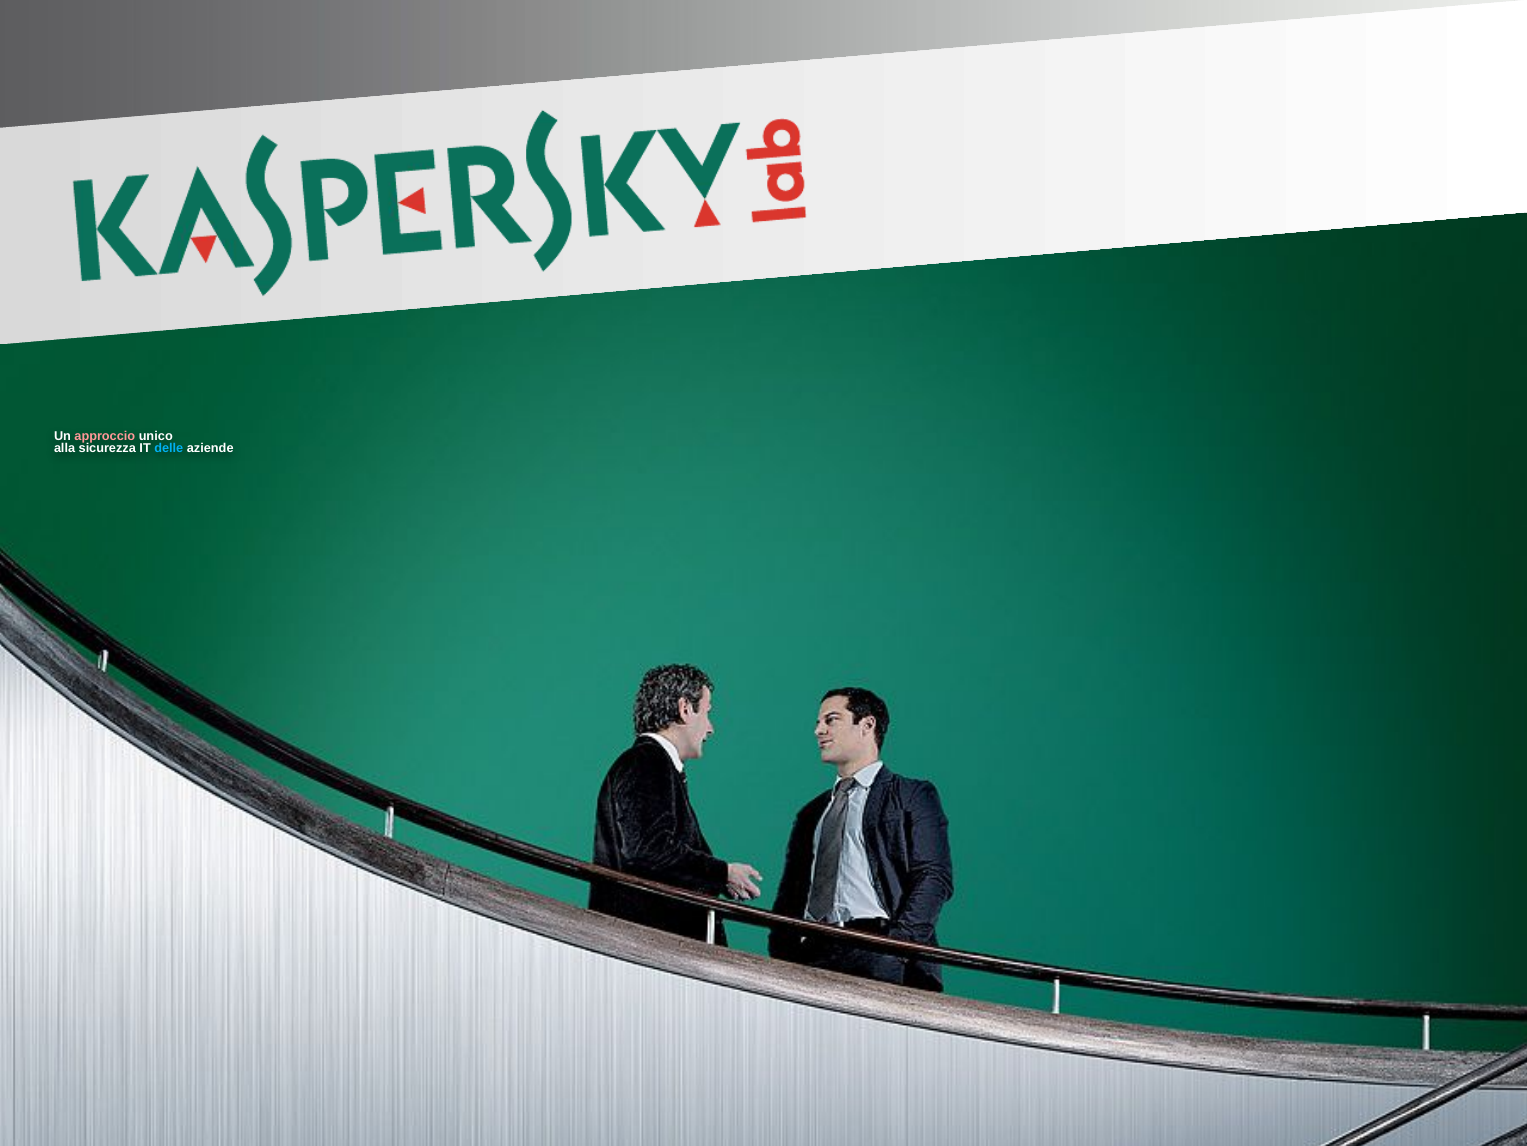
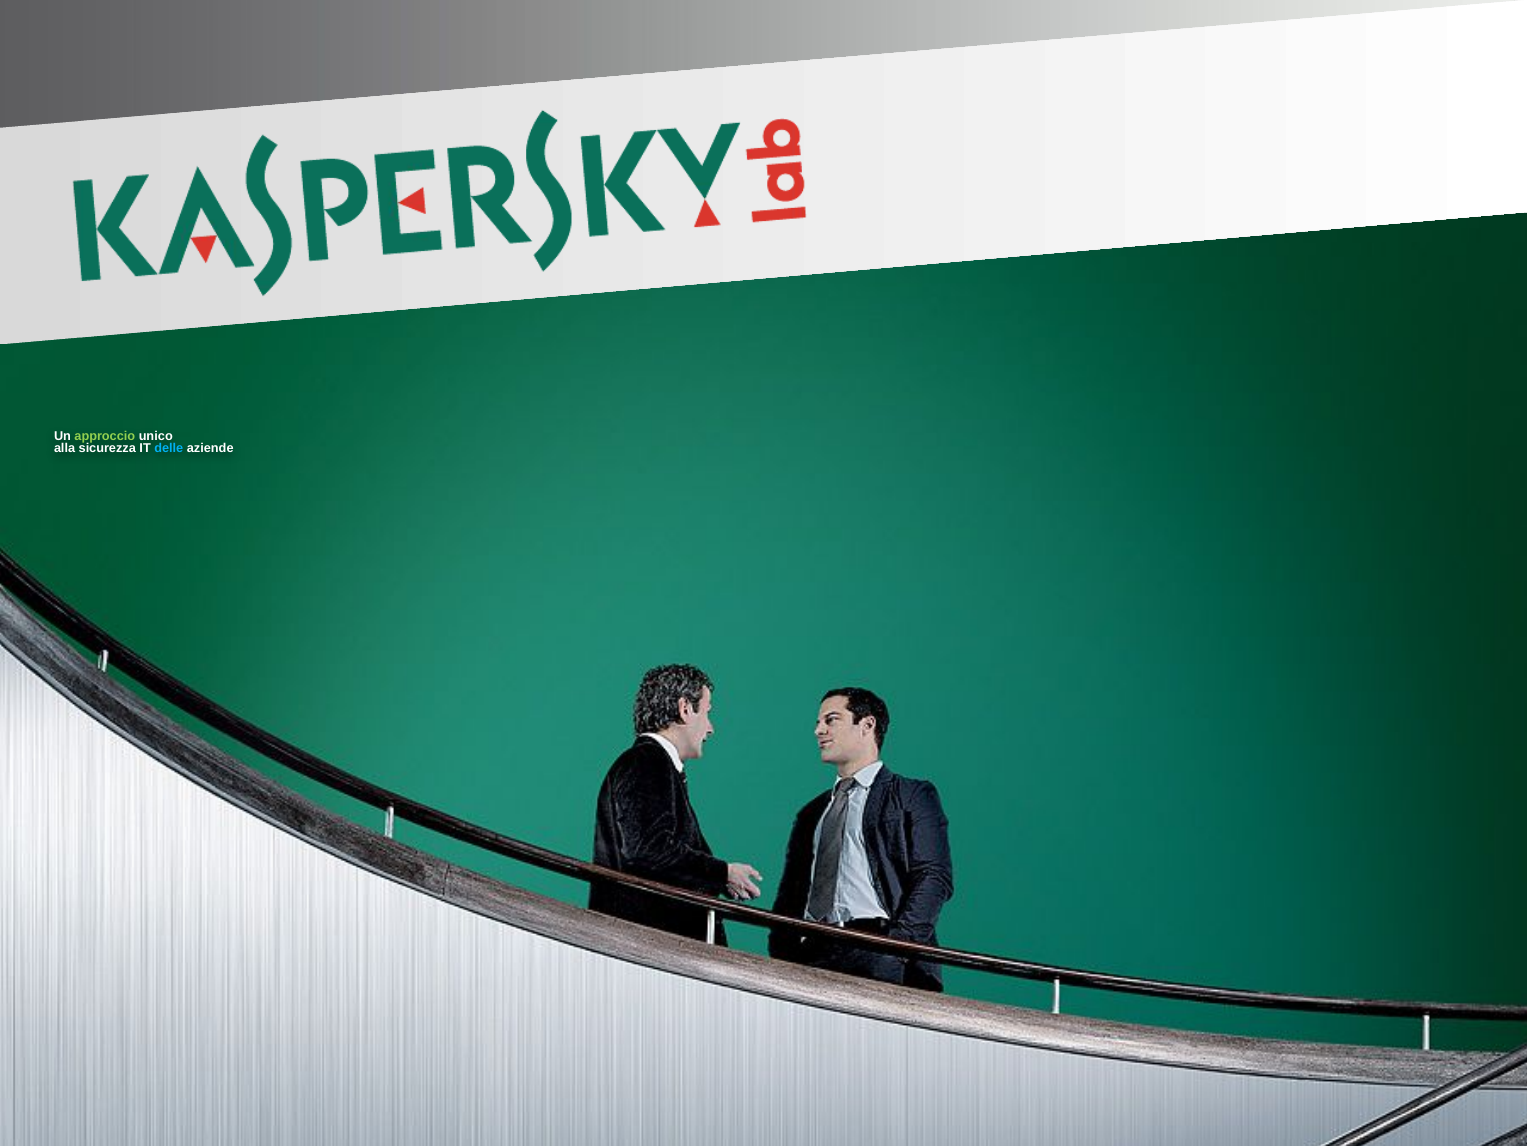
approccio colour: pink -> light green
